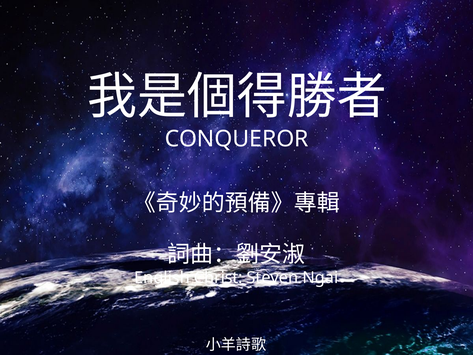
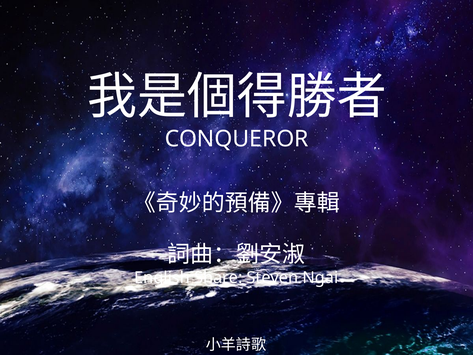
Christ: Christ -> Share
